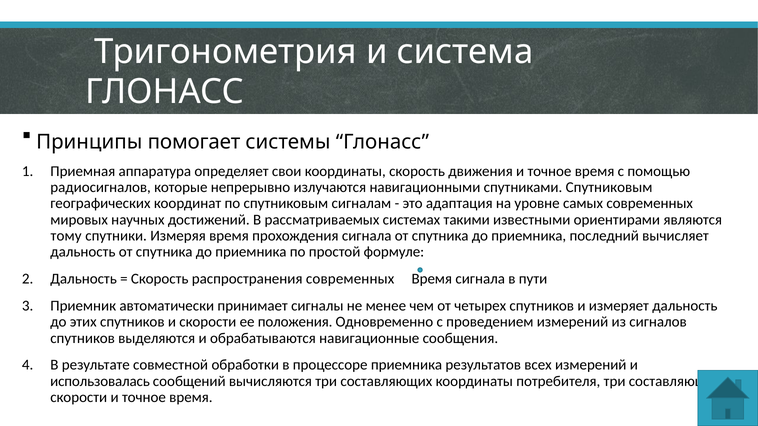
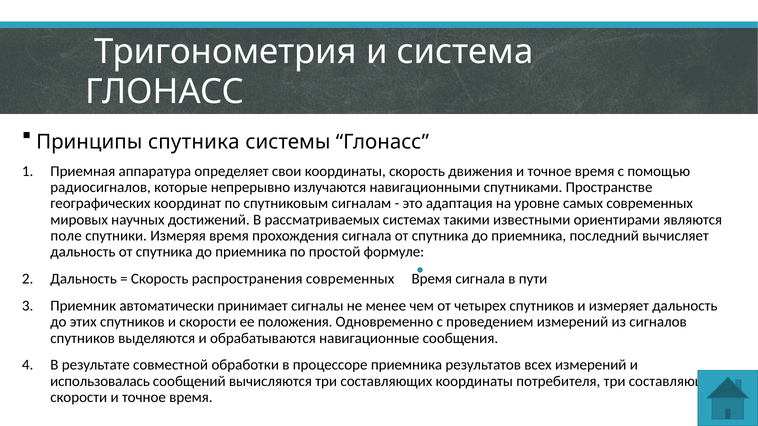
Принципы помогает: помогает -> спутника
спутниками Спутниковым: Спутниковым -> Пространстве
тому: тому -> поле
